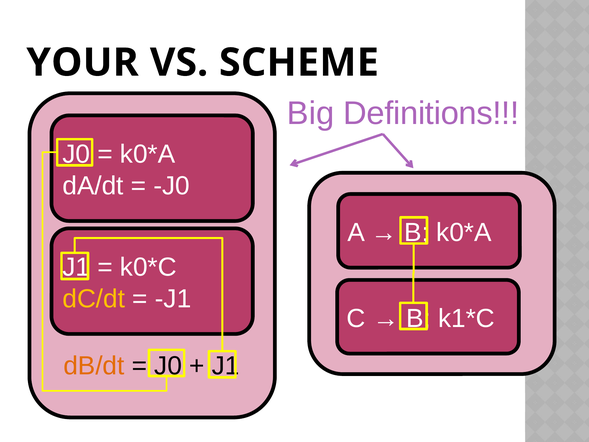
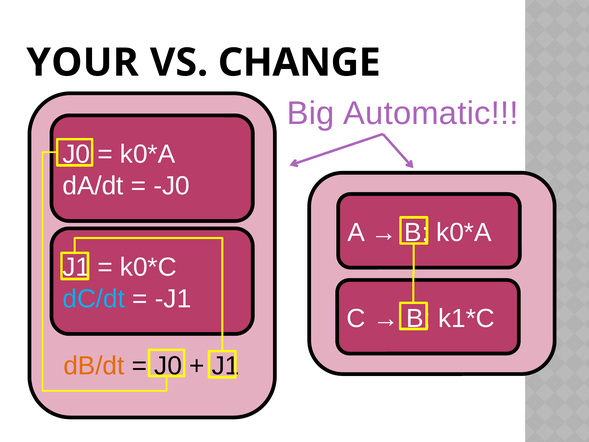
SCHEME: SCHEME -> CHANGE
Definitions: Definitions -> Automatic
dC/dt colour: yellow -> light blue
